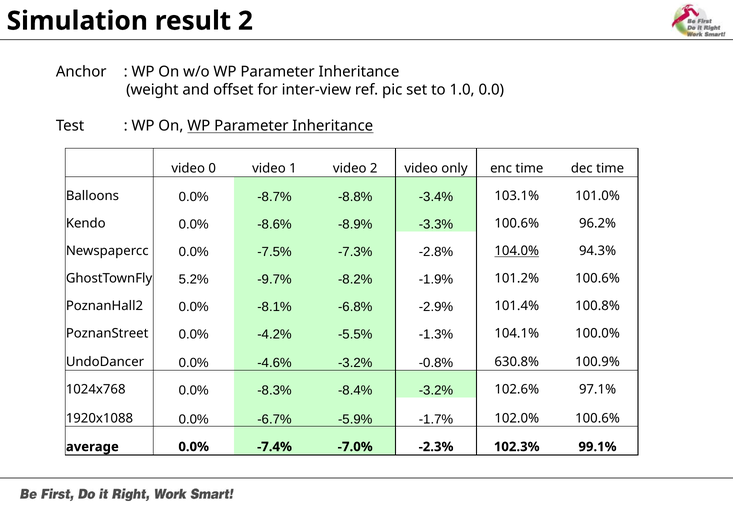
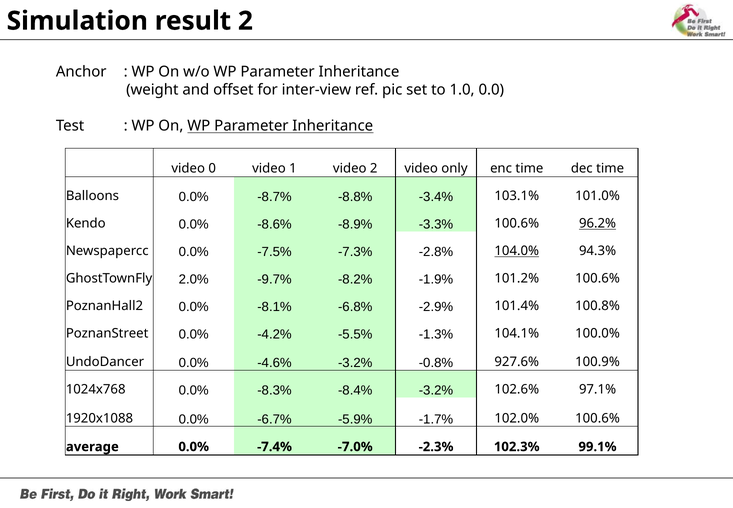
96.2% underline: none -> present
5.2%: 5.2% -> 2.0%
630.8%: 630.8% -> 927.6%
